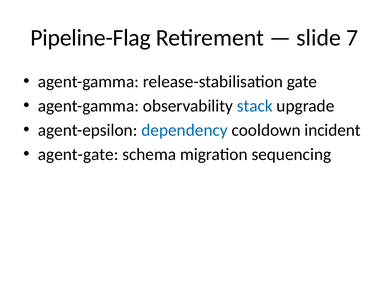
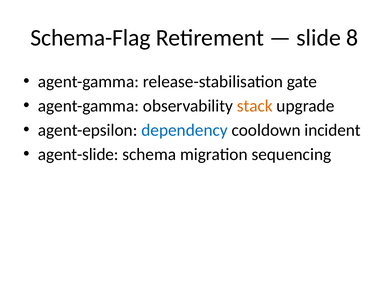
Pipeline-Flag: Pipeline-Flag -> Schema-Flag
7: 7 -> 8
stack colour: blue -> orange
agent-gate: agent-gate -> agent-slide
